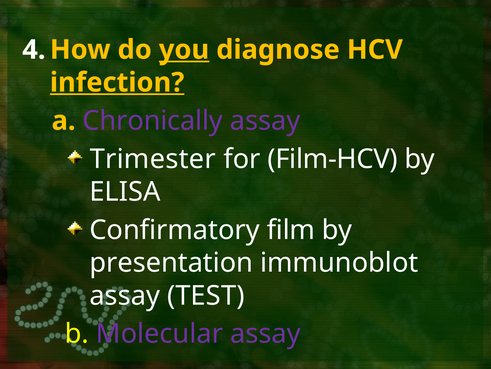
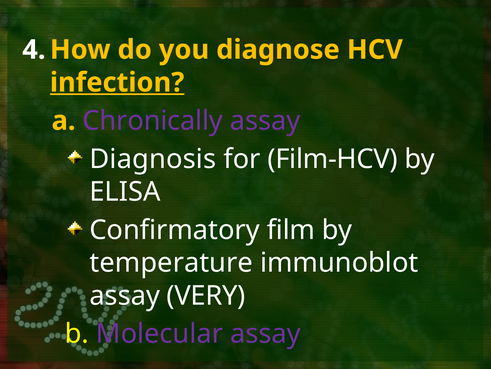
you underline: present -> none
Trimester: Trimester -> Diagnosis
presentation: presentation -> temperature
TEST: TEST -> VERY
